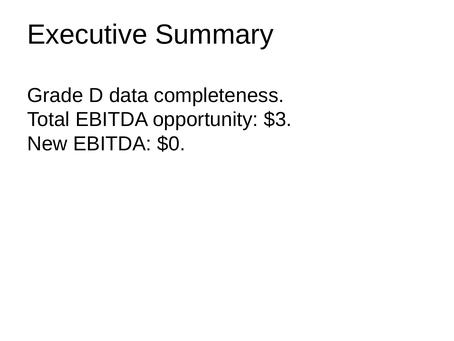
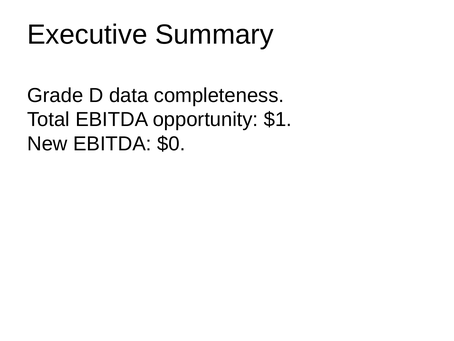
$3: $3 -> $1
